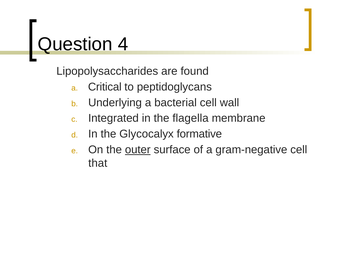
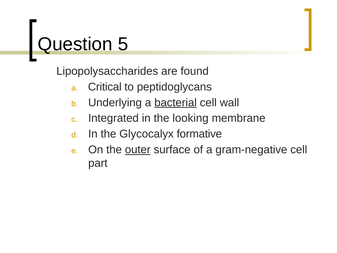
4: 4 -> 5
bacterial underline: none -> present
flagella: flagella -> looking
that: that -> part
